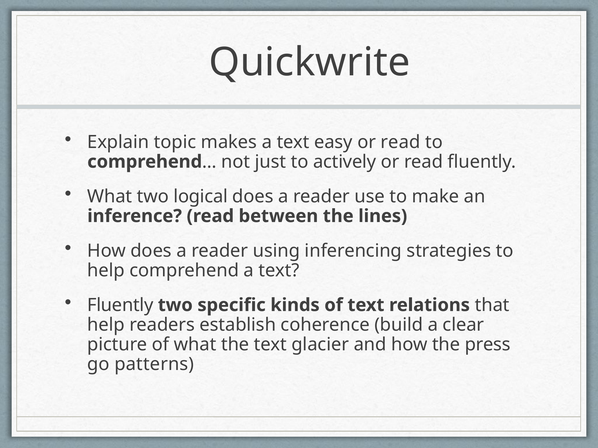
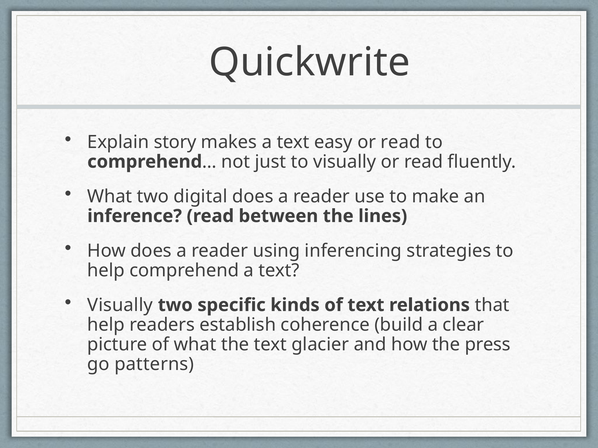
topic: topic -> story
to actively: actively -> visually
logical: logical -> digital
Fluently at (120, 305): Fluently -> Visually
